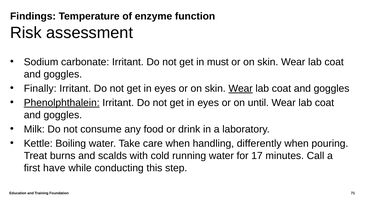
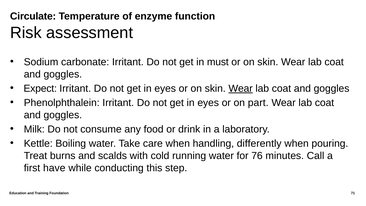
Findings: Findings -> Circulate
Finally: Finally -> Expect
Phenolphthalein underline: present -> none
until: until -> part
17: 17 -> 76
